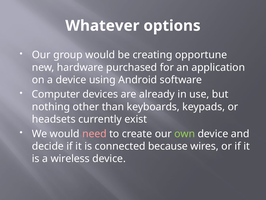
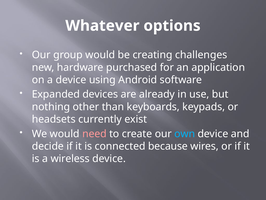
opportune: opportune -> challenges
Computer: Computer -> Expanded
own colour: light green -> light blue
